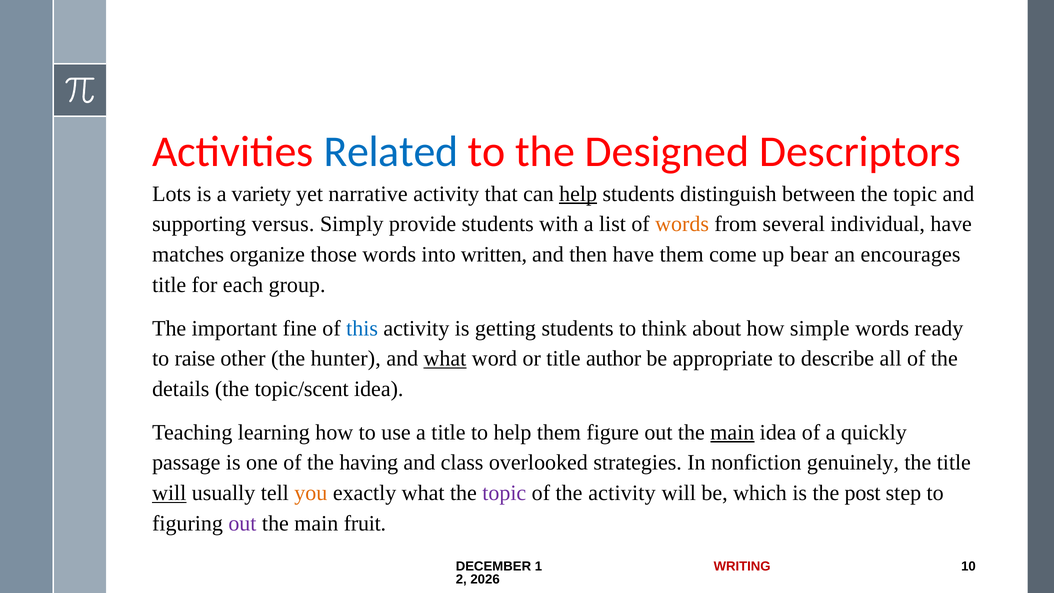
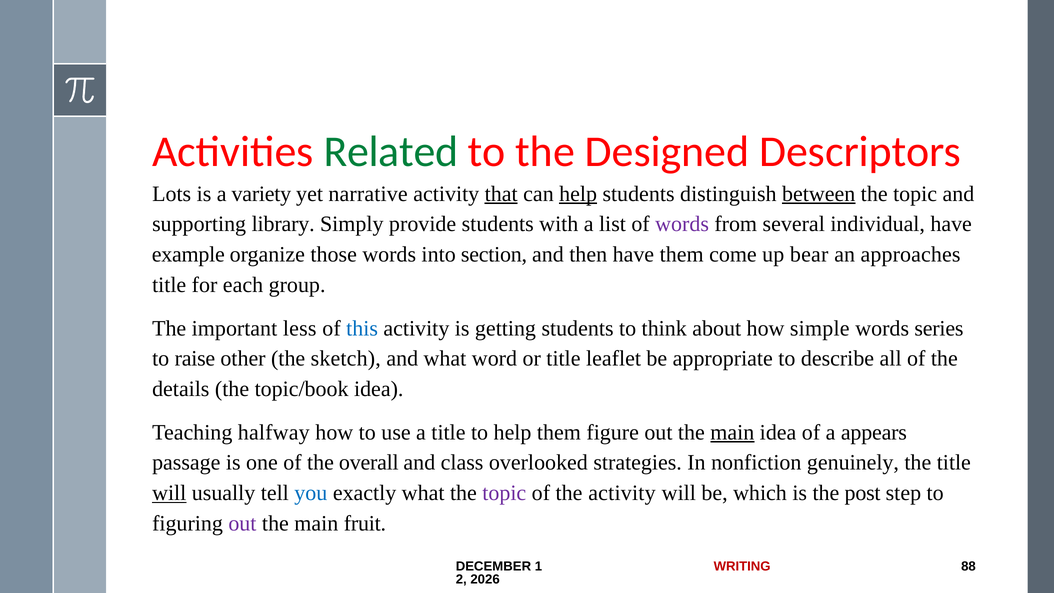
Related colour: blue -> green
that underline: none -> present
between underline: none -> present
versus: versus -> library
words at (682, 224) colour: orange -> purple
matches: matches -> example
written: written -> section
encourages: encourages -> approaches
fine: fine -> less
ready: ready -> series
hunter: hunter -> sketch
what at (445, 359) underline: present -> none
author: author -> leaflet
topic/scent: topic/scent -> topic/book
learning: learning -> halfway
quickly: quickly -> appears
having: having -> overall
you colour: orange -> blue
10: 10 -> 88
